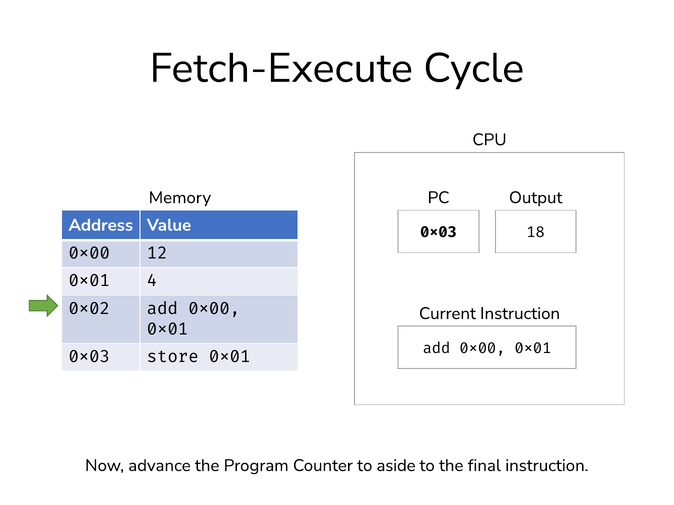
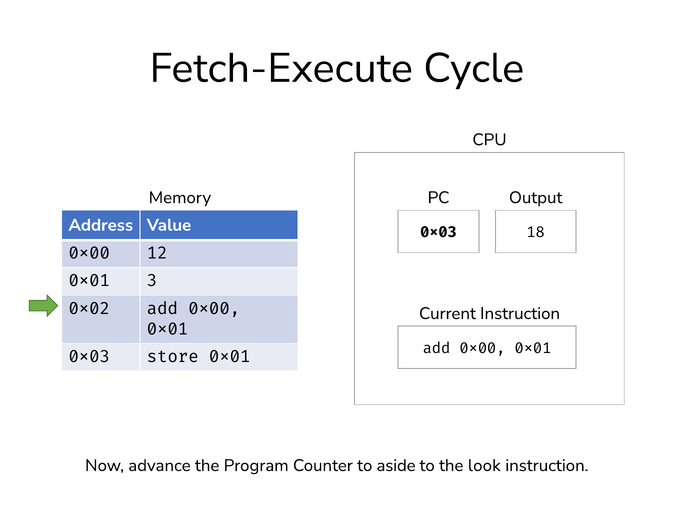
4: 4 -> 3
final: final -> look
